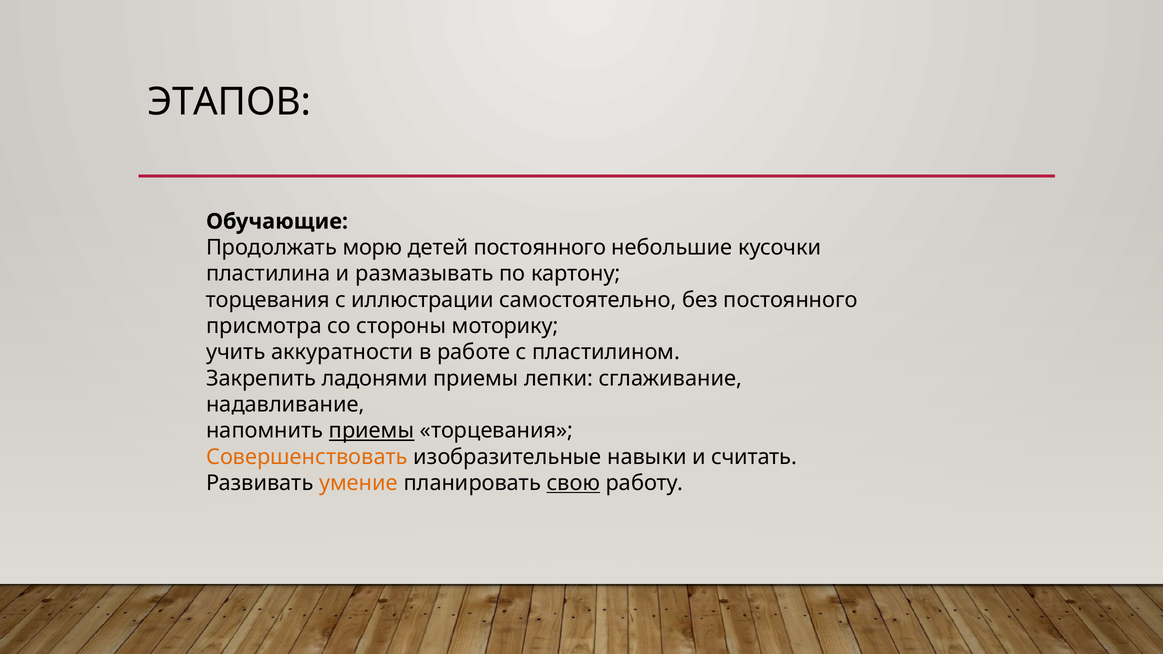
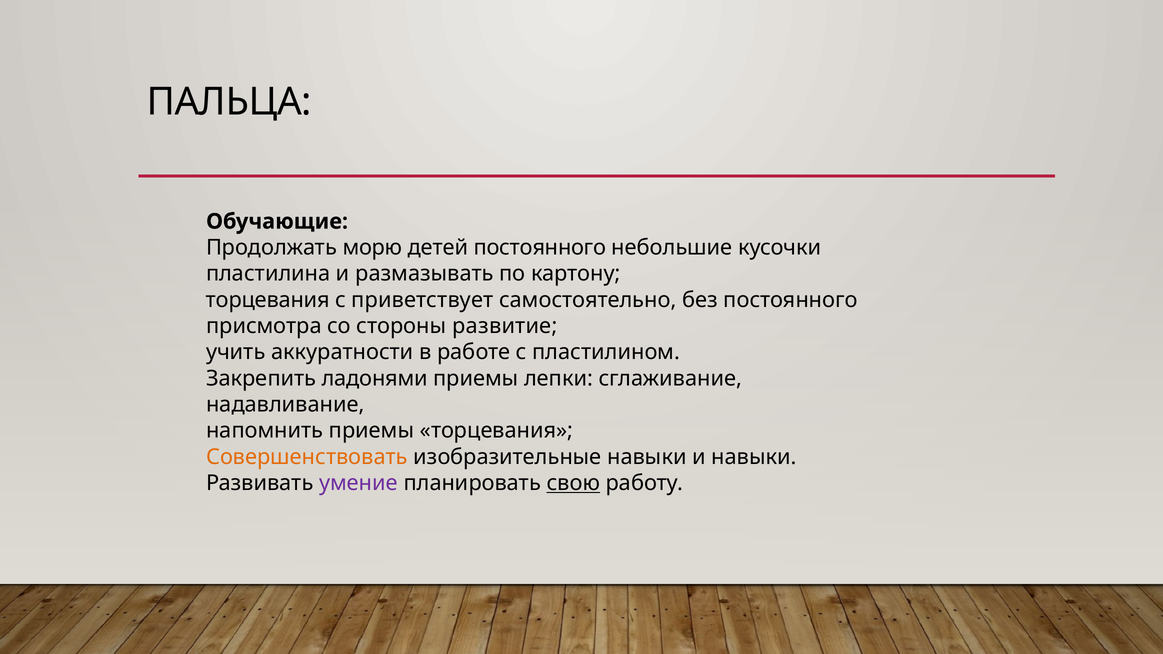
ЭТАПОВ: ЭТАПОВ -> ПАЛЬЦА
иллюстрации: иллюстрации -> приветствует
моторику: моторику -> развитие
приемы at (372, 431) underline: present -> none
и считать: считать -> навыки
умение colour: orange -> purple
